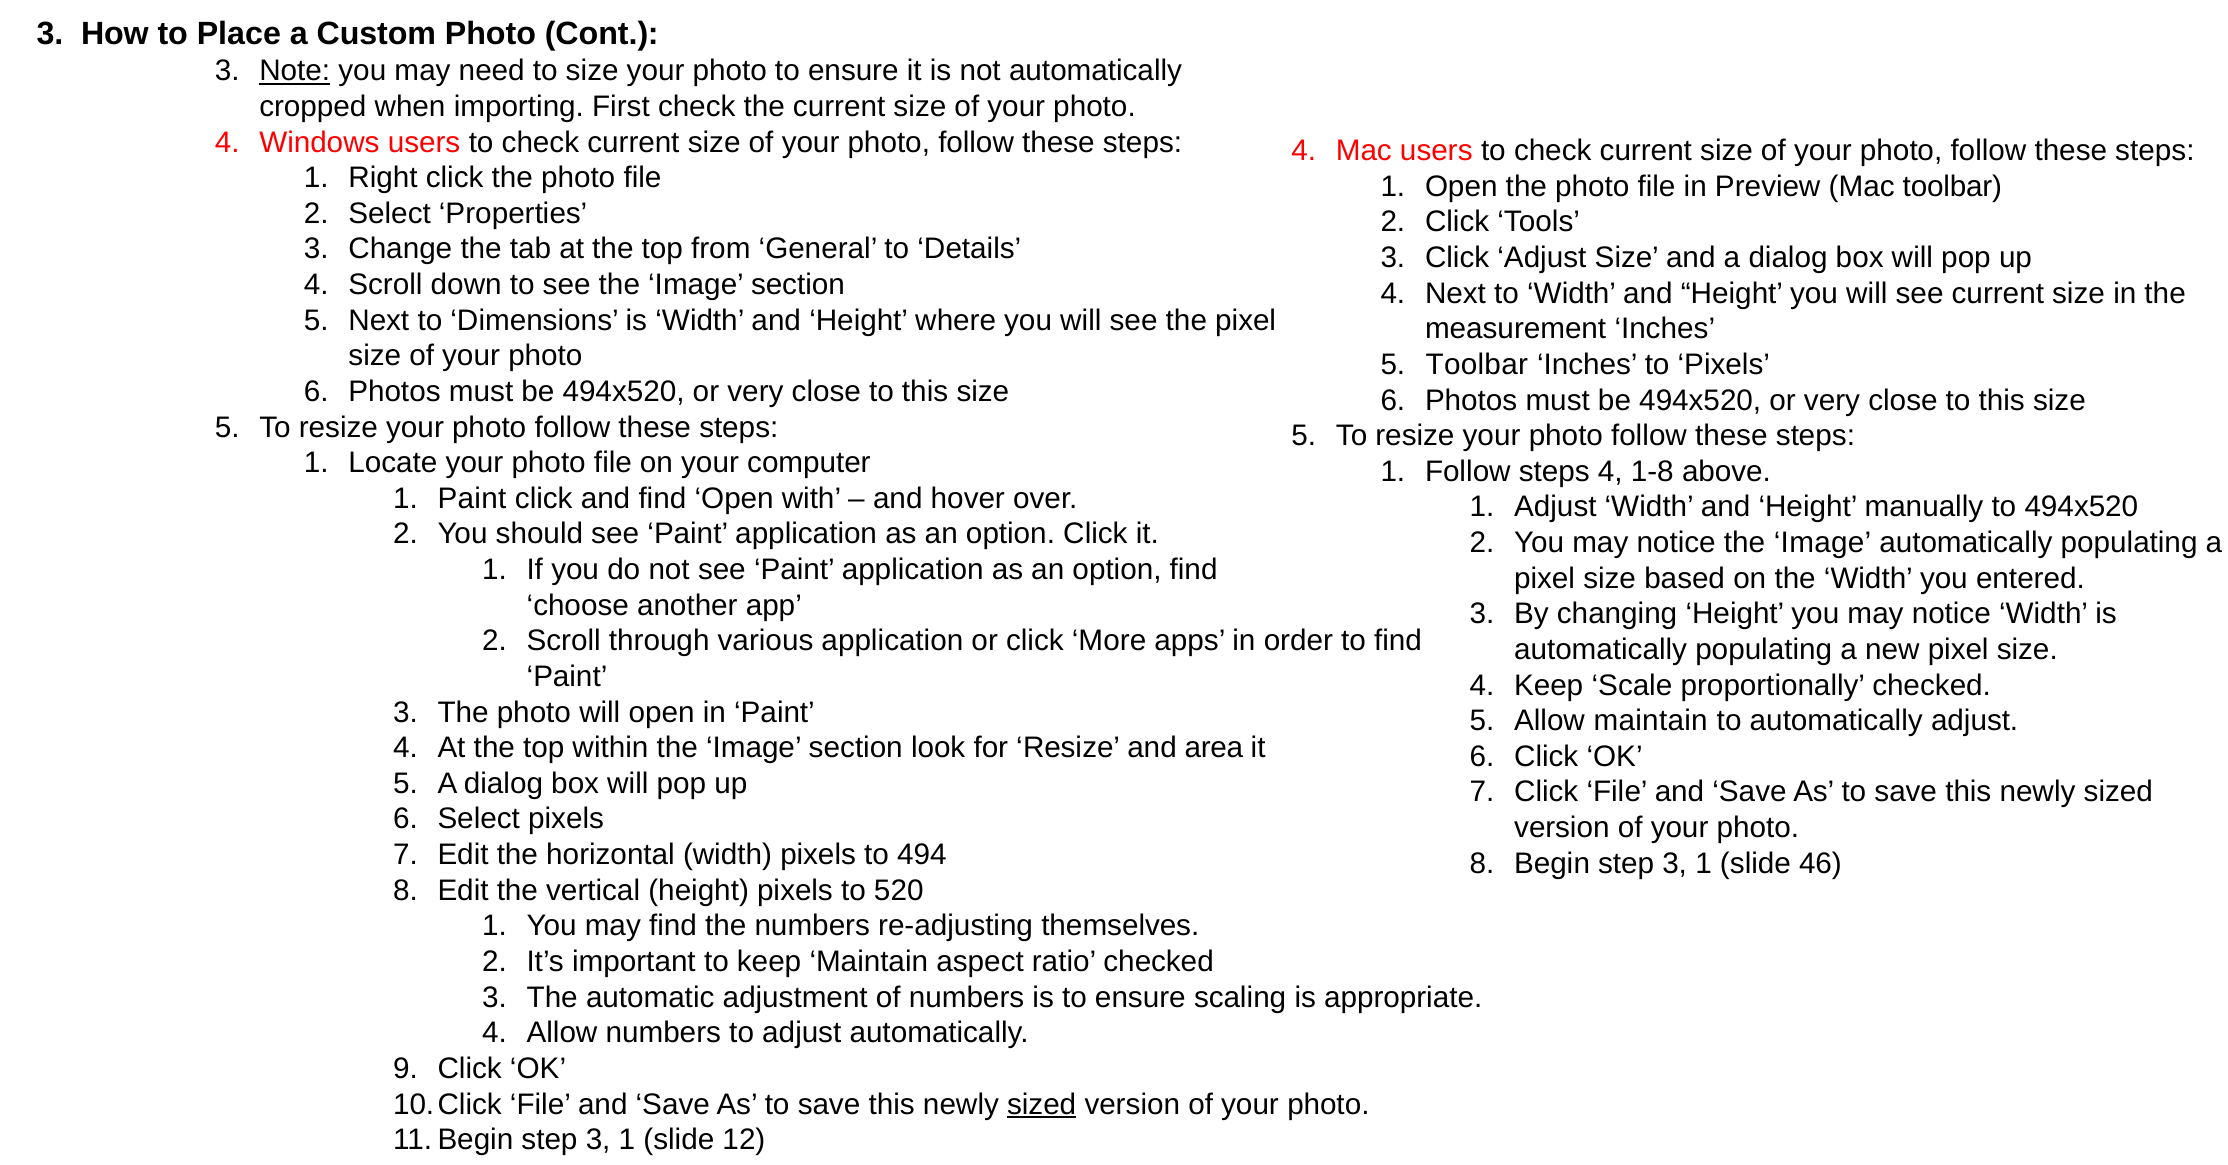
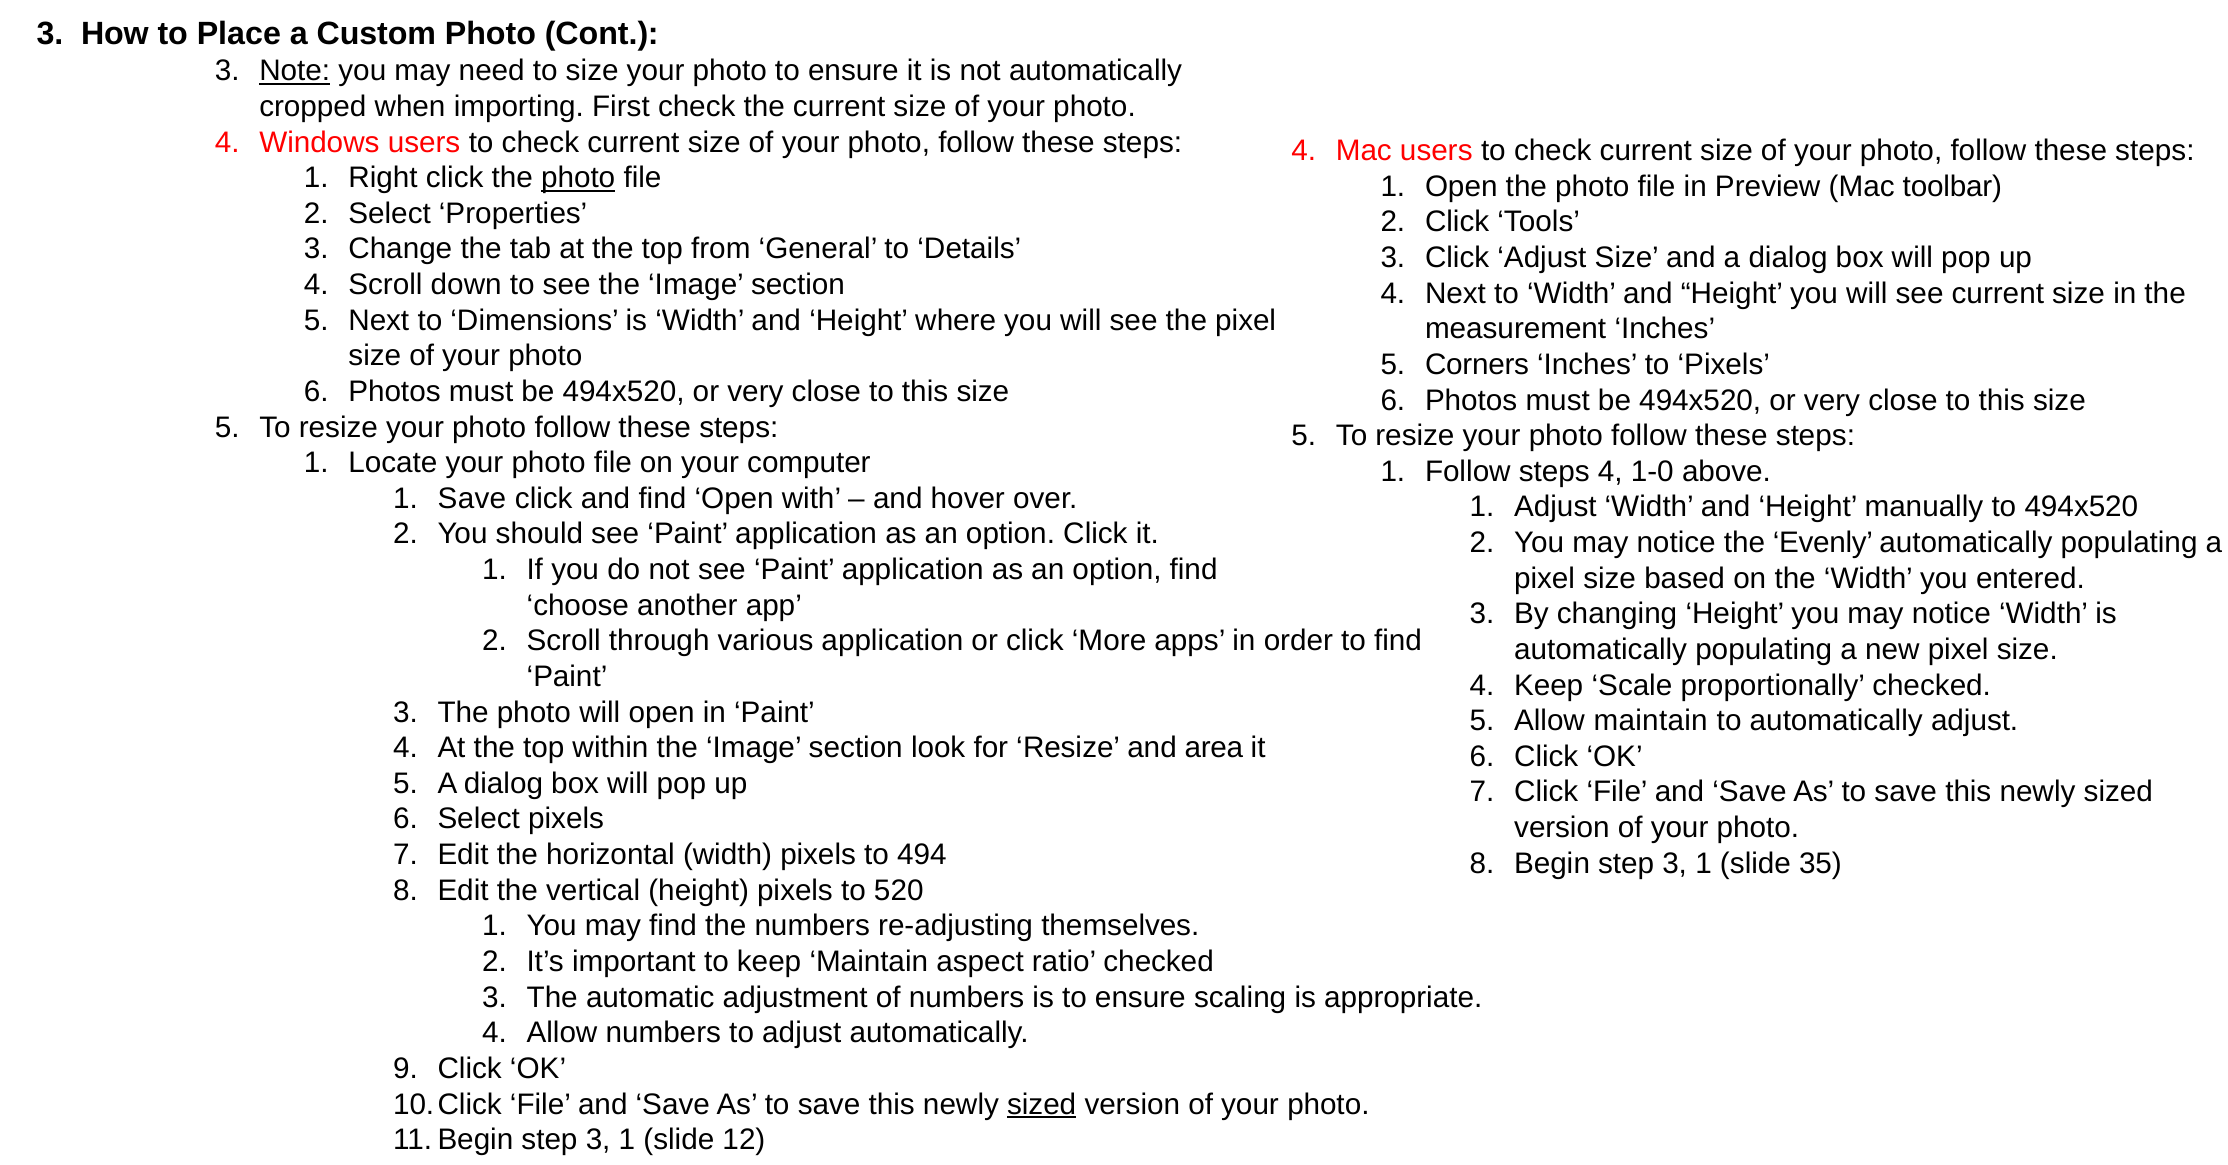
photo at (578, 178) underline: none -> present
Toolbar at (1477, 365): Toolbar -> Corners
1-8: 1-8 -> 1-0
1 Paint: Paint -> Save
notice the Image: Image -> Evenly
46: 46 -> 35
